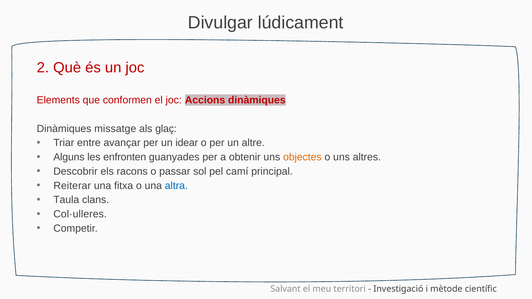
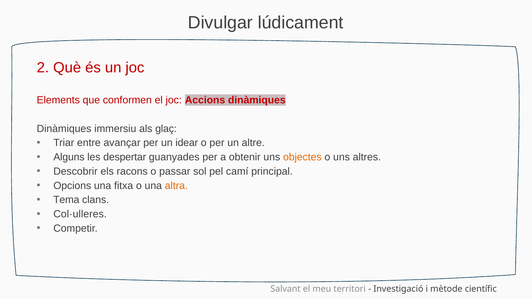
missatge: missatge -> immersiu
enfronten: enfronten -> despertar
Reiterar: Reiterar -> Opcions
altra colour: blue -> orange
Taula: Taula -> Tema
